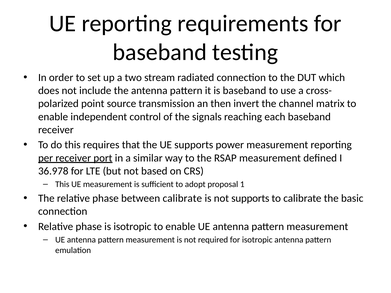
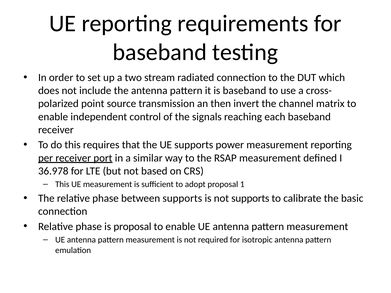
between calibrate: calibrate -> supports
is isotropic: isotropic -> proposal
